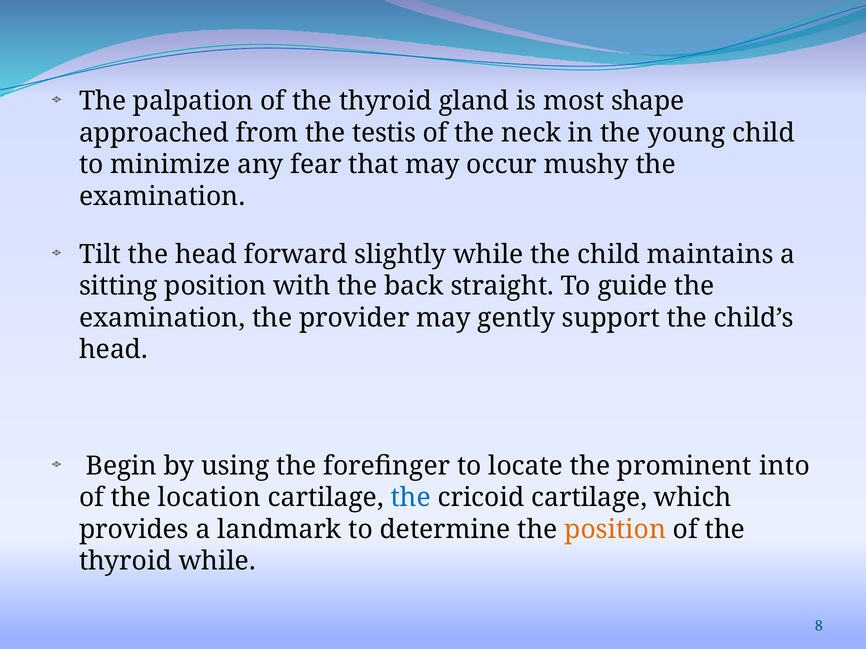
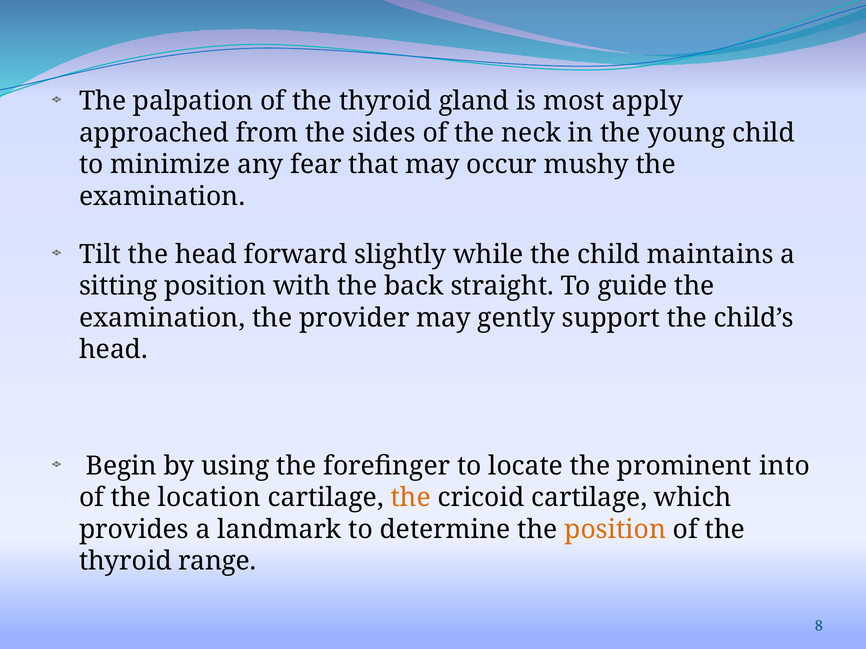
shape: shape -> apply
testis: testis -> sides
the at (411, 498) colour: blue -> orange
thyroid while: while -> range
